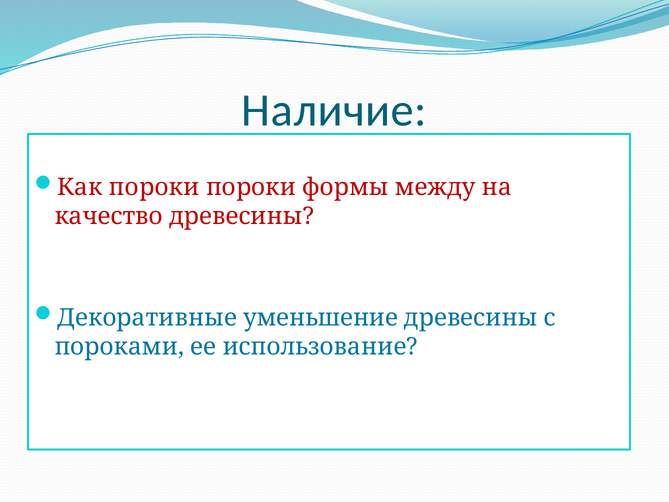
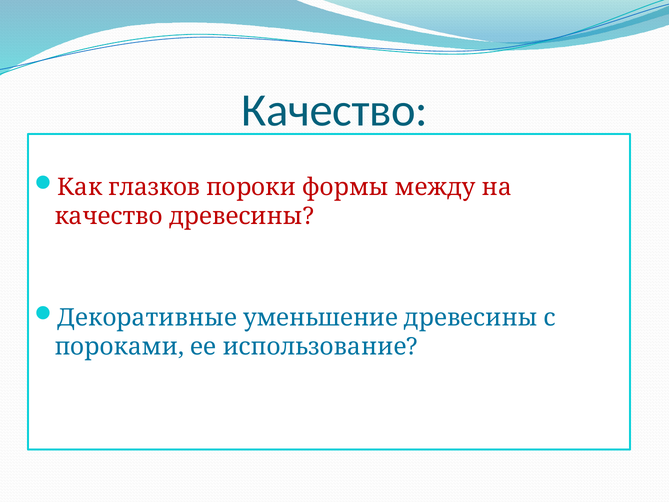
Наличие at (334, 110): Наличие -> Качество
Как пороки: пороки -> глазков
